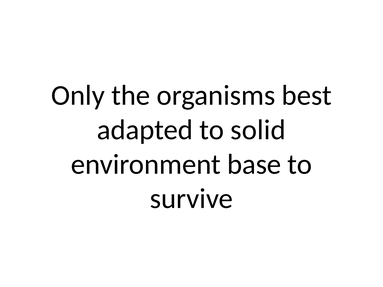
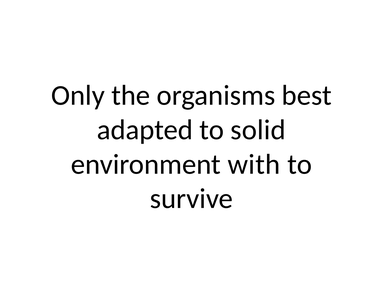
base: base -> with
